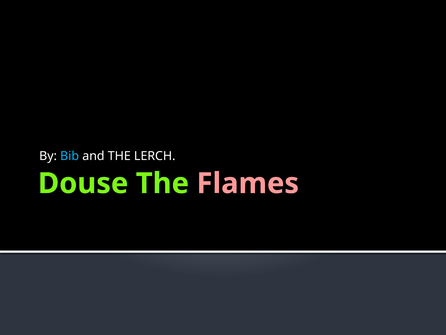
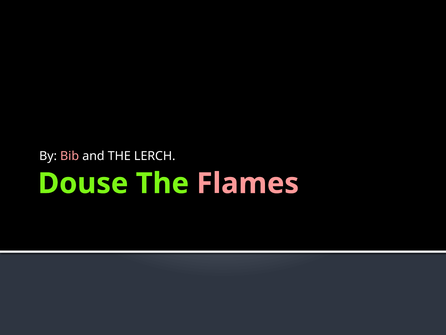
Bib colour: light blue -> pink
